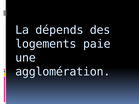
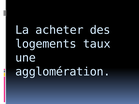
dépends: dépends -> acheter
paie: paie -> taux
